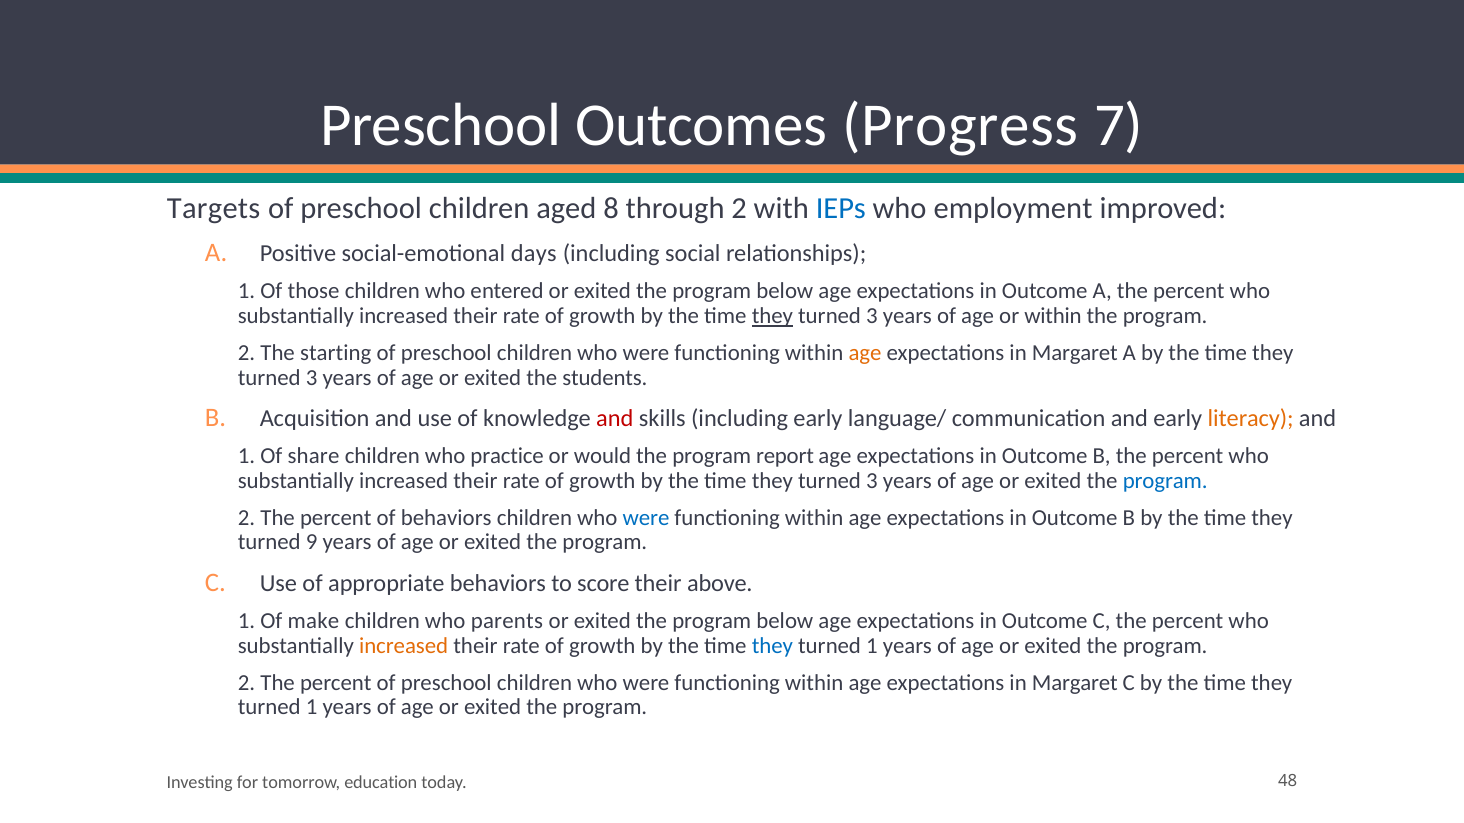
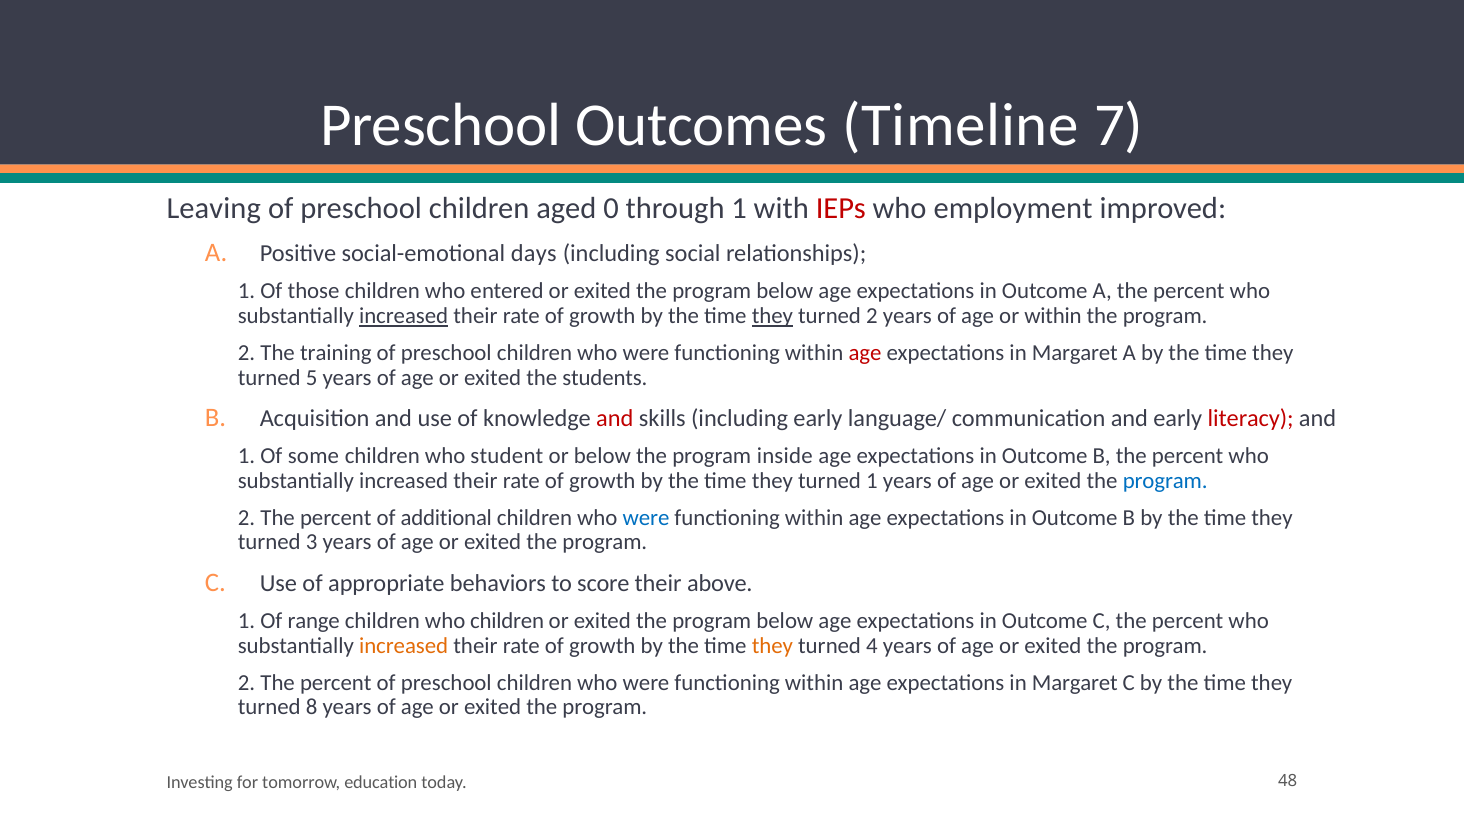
Progress: Progress -> Timeline
Targets: Targets -> Leaving
8: 8 -> 0
through 2: 2 -> 1
IEPs colour: blue -> red
increased at (404, 316) underline: none -> present
3 at (872, 316): 3 -> 2
starting: starting -> training
age at (865, 353) colour: orange -> red
3 at (312, 378): 3 -> 5
literacy colour: orange -> red
share: share -> some
practice: practice -> student
or would: would -> below
report: report -> inside
3 at (872, 481): 3 -> 1
of behaviors: behaviors -> additional
9: 9 -> 3
make: make -> range
who parents: parents -> children
they at (772, 646) colour: blue -> orange
1 at (872, 646): 1 -> 4
1 at (312, 708): 1 -> 8
